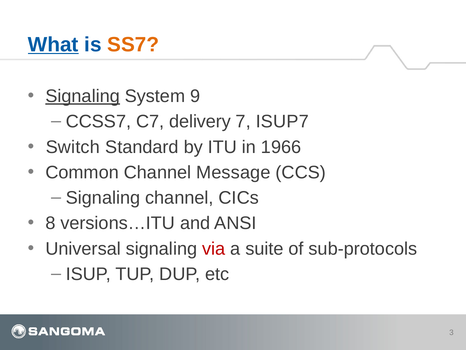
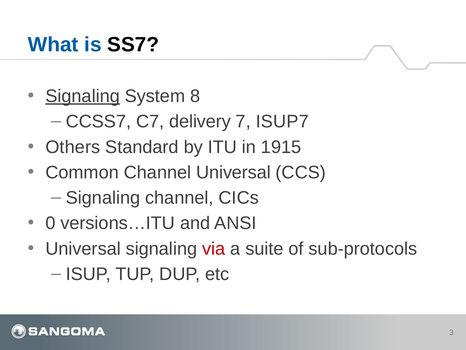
What underline: present -> none
SS7 colour: orange -> black
9: 9 -> 8
Switch: Switch -> Others
1966: 1966 -> 1915
Channel Message: Message -> Universal
8: 8 -> 0
